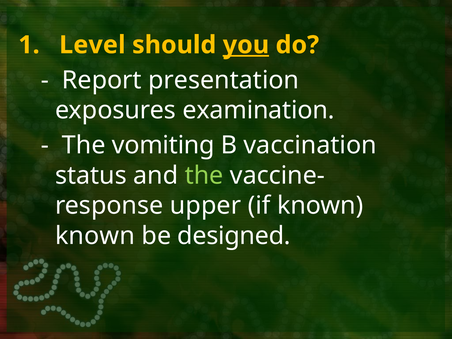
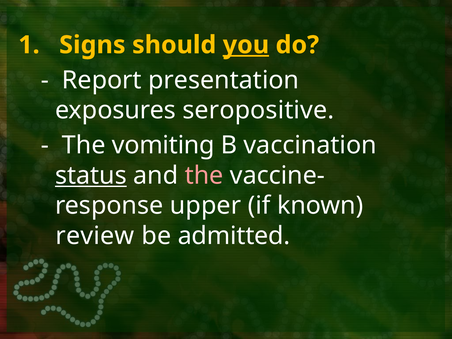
Level: Level -> Signs
examination: examination -> seropositive
status underline: none -> present
the at (204, 176) colour: light green -> pink
known at (95, 236): known -> review
designed: designed -> admitted
